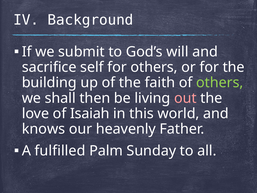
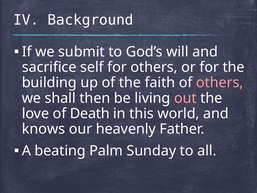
others at (220, 83) colour: light green -> pink
Isaiah: Isaiah -> Death
fulfilled: fulfilled -> beating
